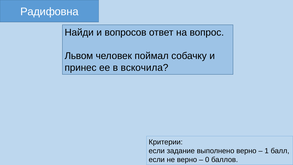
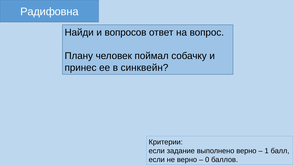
Львом: Львом -> Плану
вскочила: вскочила -> синквейн
